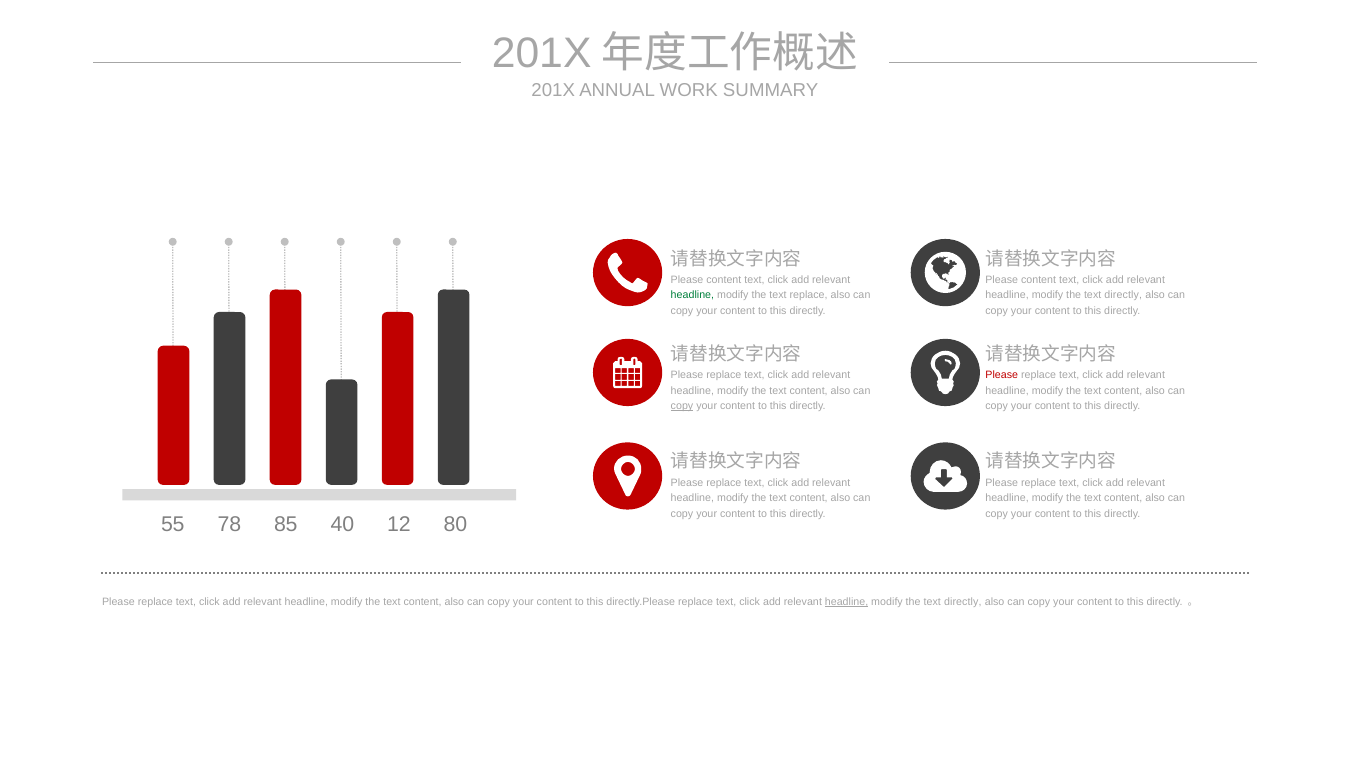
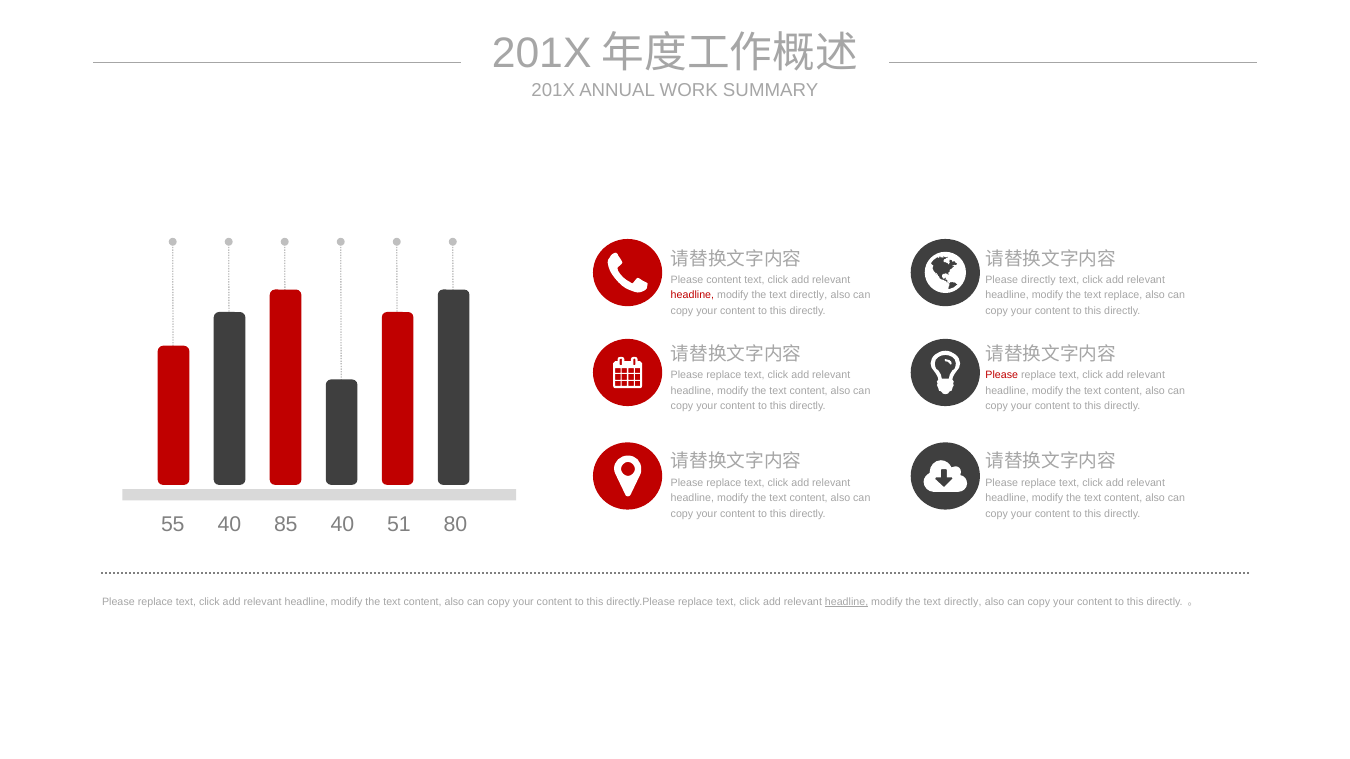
content at (1039, 280): content -> directly
headline at (692, 296) colour: green -> red
replace at (809, 296): replace -> directly
directly at (1123, 296): directly -> replace
copy at (682, 406) underline: present -> none
55 78: 78 -> 40
12: 12 -> 51
